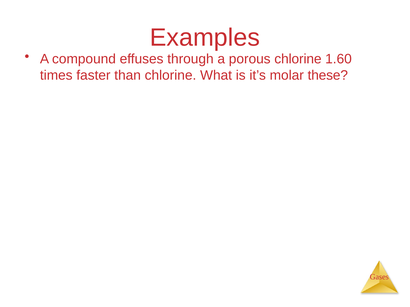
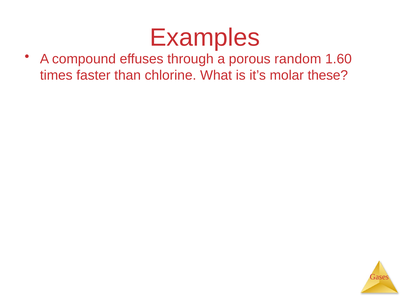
porous chlorine: chlorine -> random
